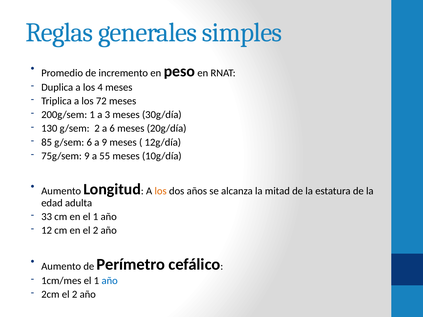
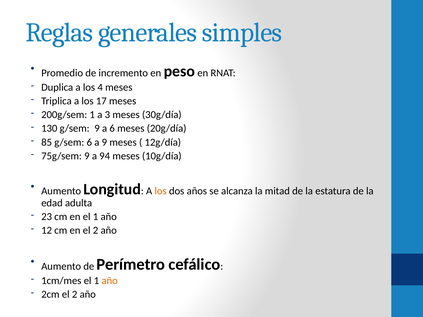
72: 72 -> 17
g/sem 2: 2 -> 9
55: 55 -> 94
33: 33 -> 23
año at (110, 281) colour: blue -> orange
